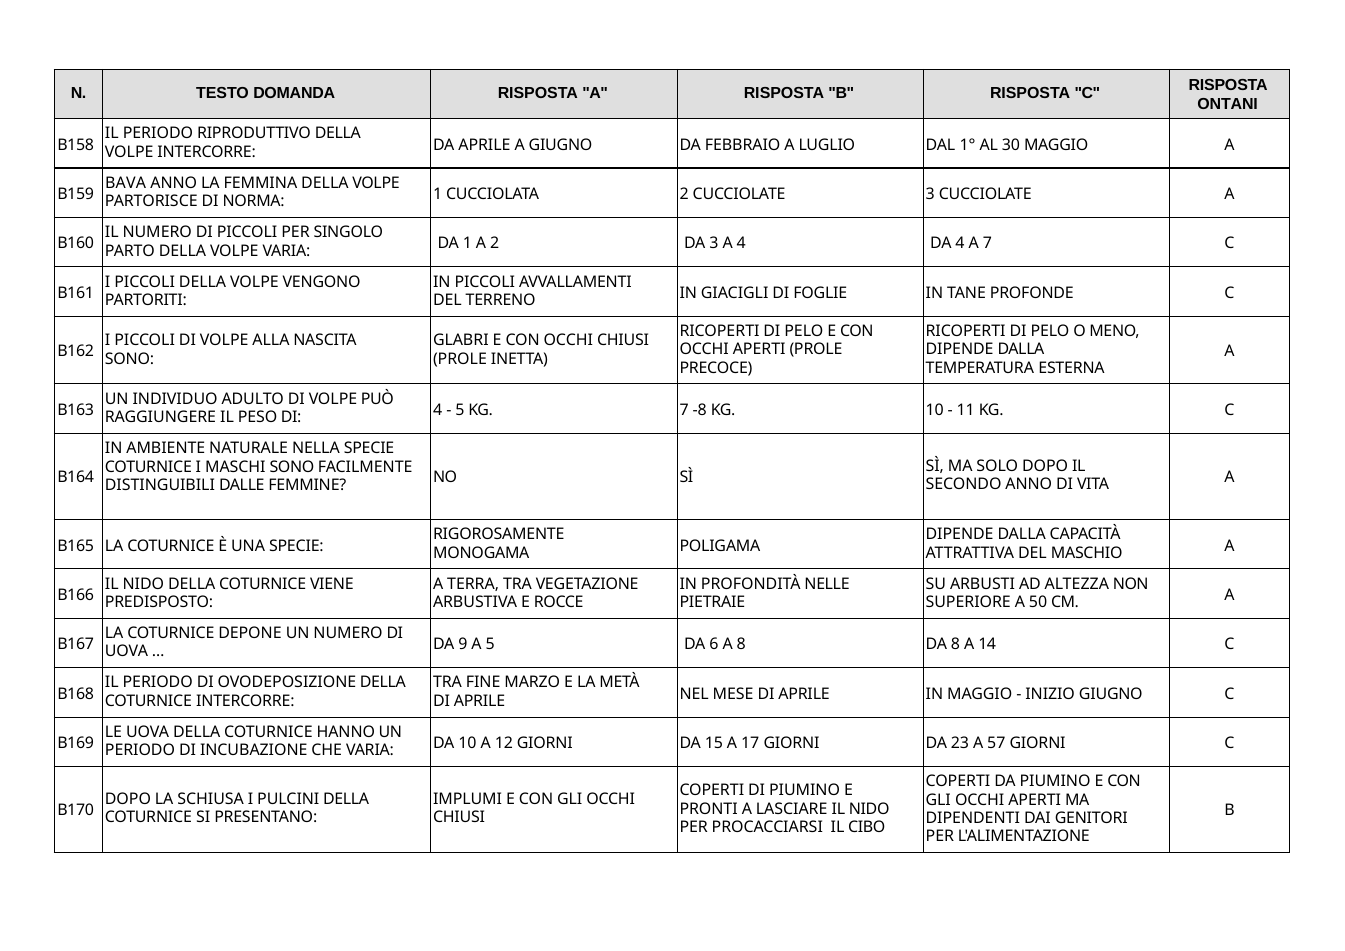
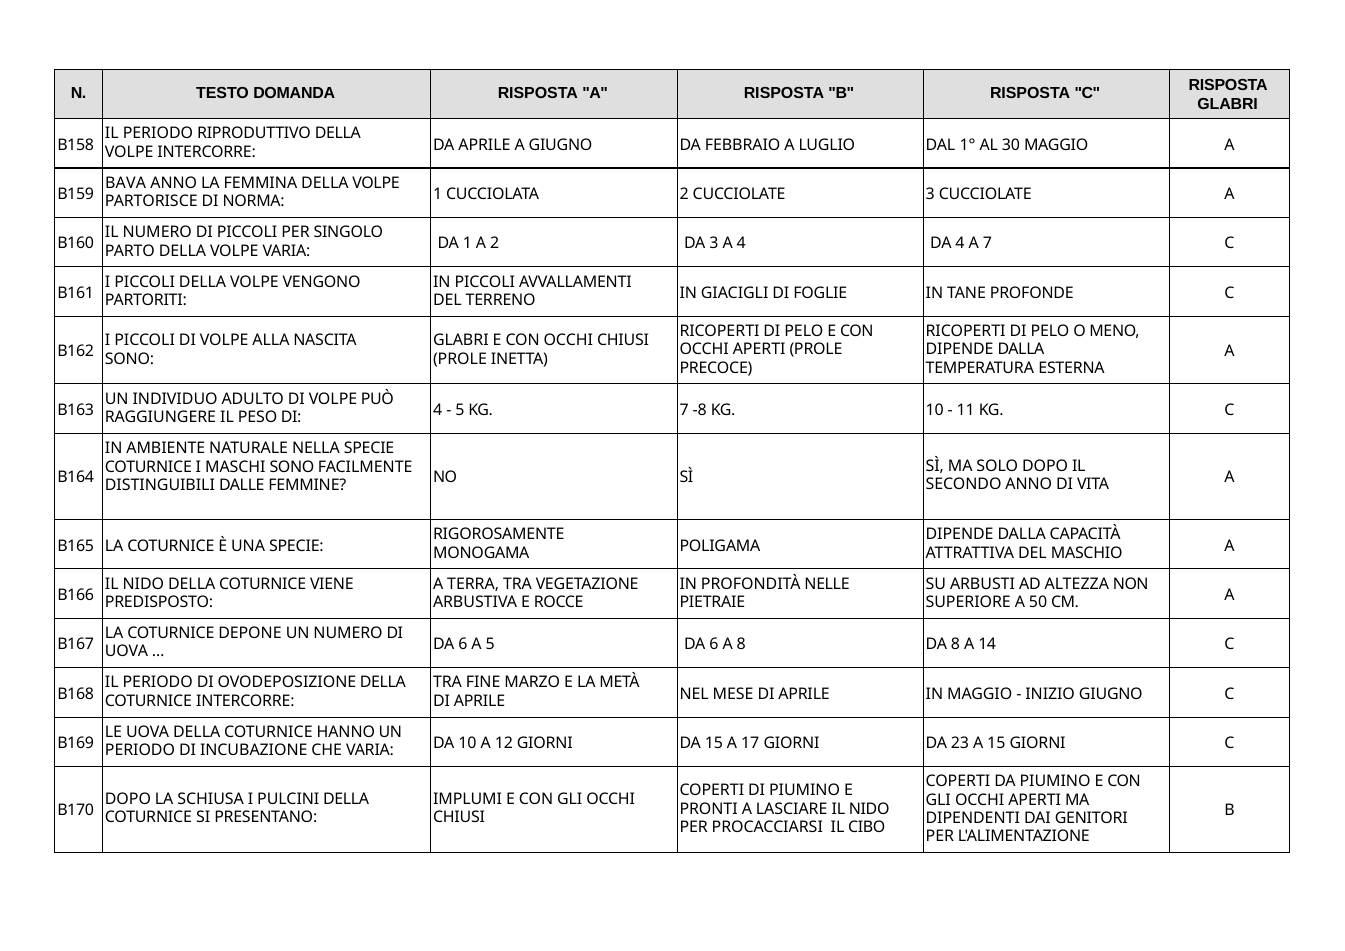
ONTANI at (1228, 104): ONTANI -> GLABRI
9 at (463, 645): 9 -> 6
A 57: 57 -> 15
